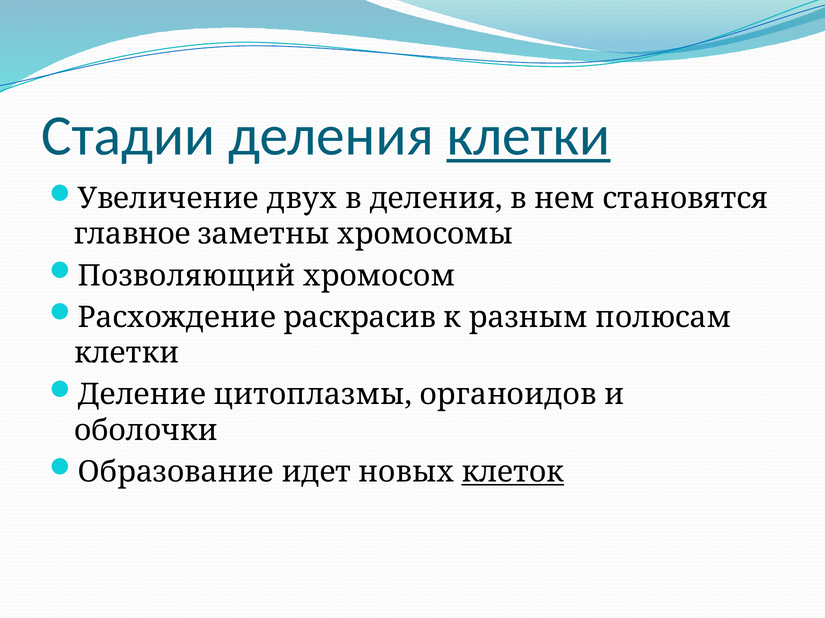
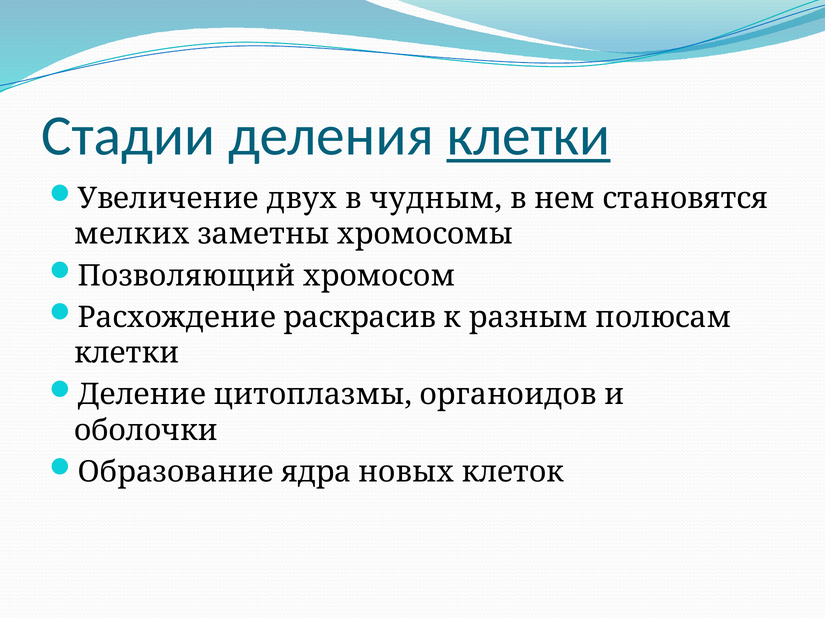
в деления: деления -> чудным
главное: главное -> мелких
идет: идет -> ядра
клеток underline: present -> none
